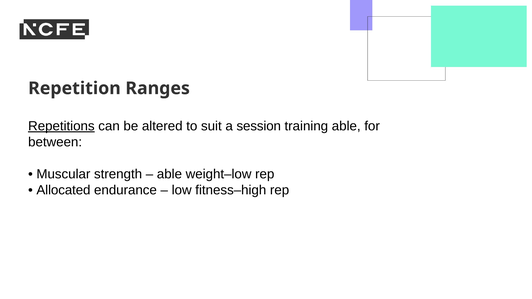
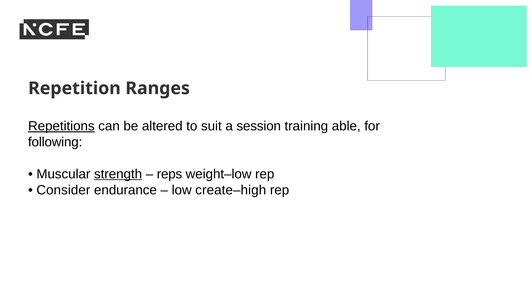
between: between -> following
strength underline: none -> present
able at (169, 174): able -> reps
Allocated: Allocated -> Consider
fitness–high: fitness–high -> create–high
